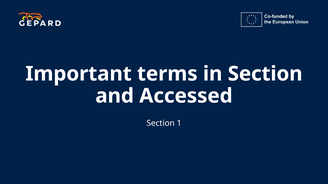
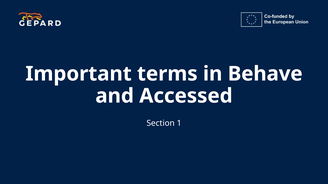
in Section: Section -> Behave
